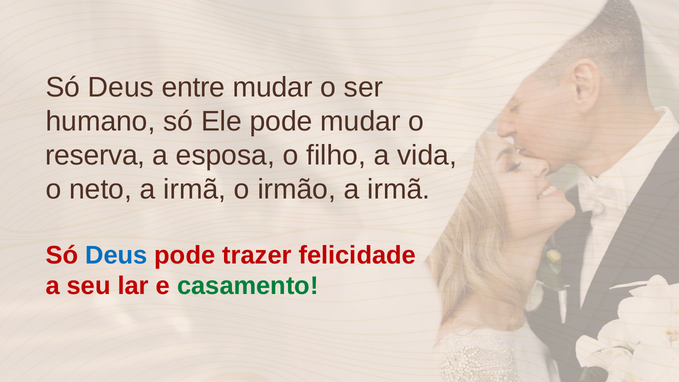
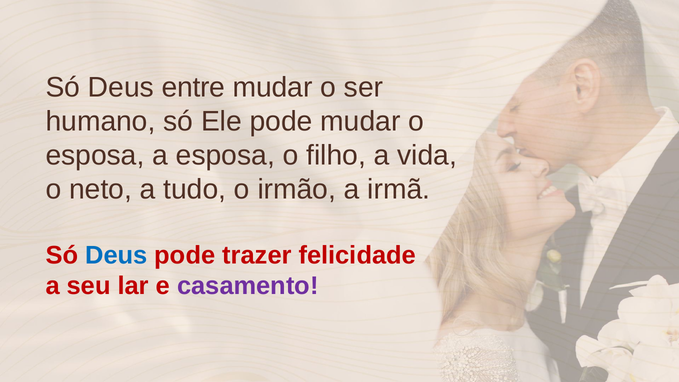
reserva at (95, 155): reserva -> esposa
neto a irmã: irmã -> tudo
casamento colour: green -> purple
